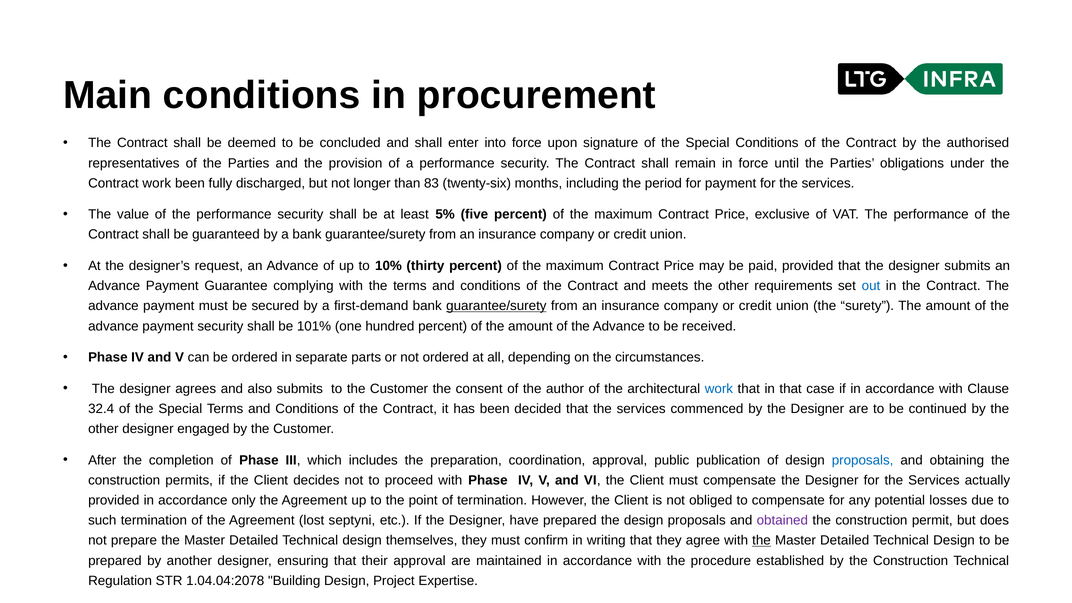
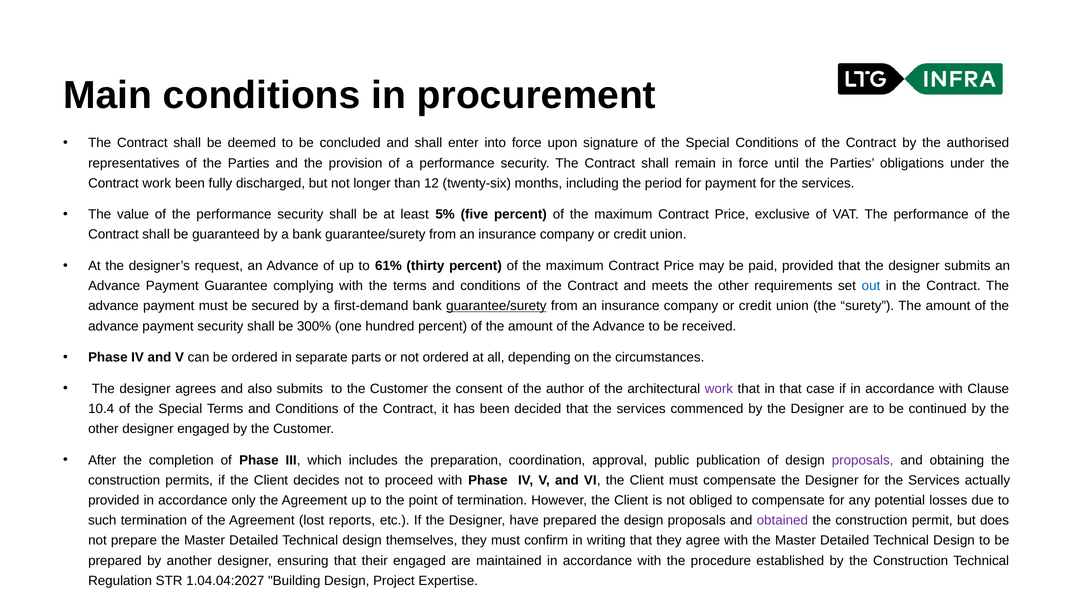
83: 83 -> 12
10%: 10% -> 61%
101%: 101% -> 300%
work at (719, 389) colour: blue -> purple
32.4: 32.4 -> 10.4
proposals at (863, 460) colour: blue -> purple
septyni: septyni -> reports
the at (762, 541) underline: present -> none
their approval: approval -> engaged
1.04.04:2078: 1.04.04:2078 -> 1.04.04:2027
